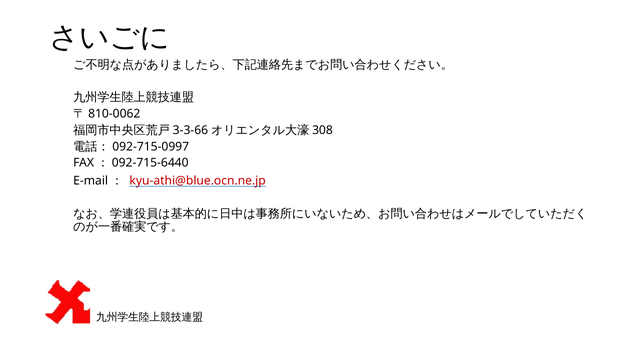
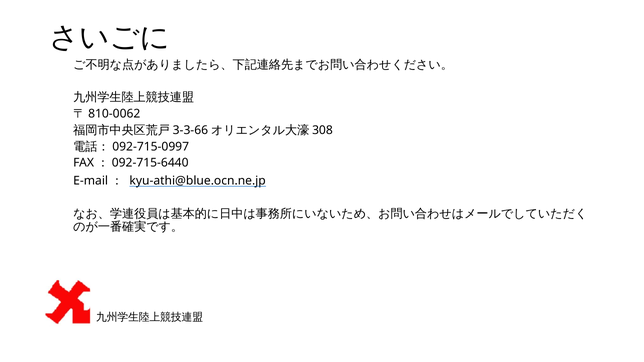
kyu-athi@blue.ocn.ne.jp colour: red -> black
